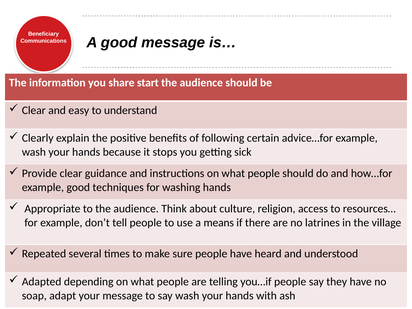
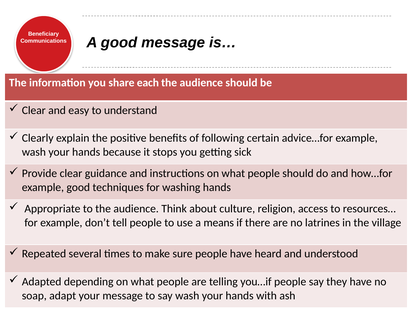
start: start -> each
